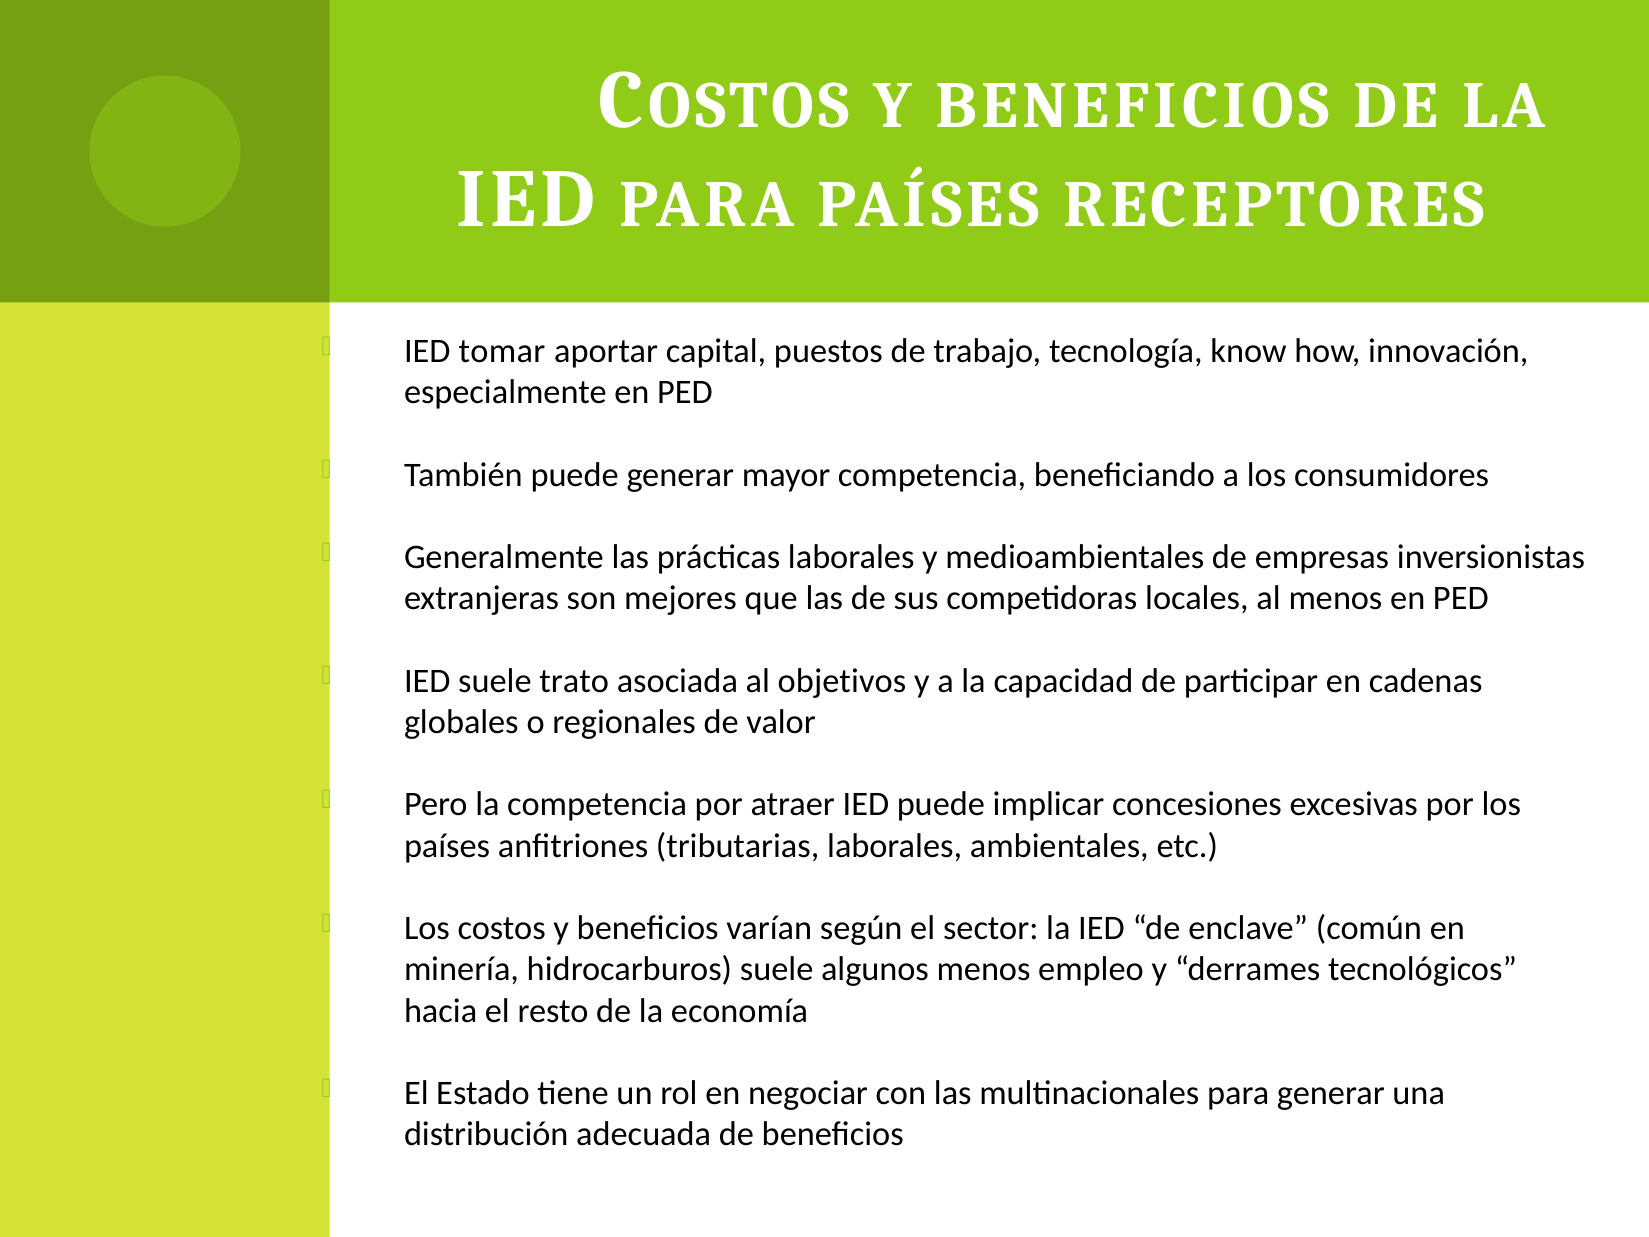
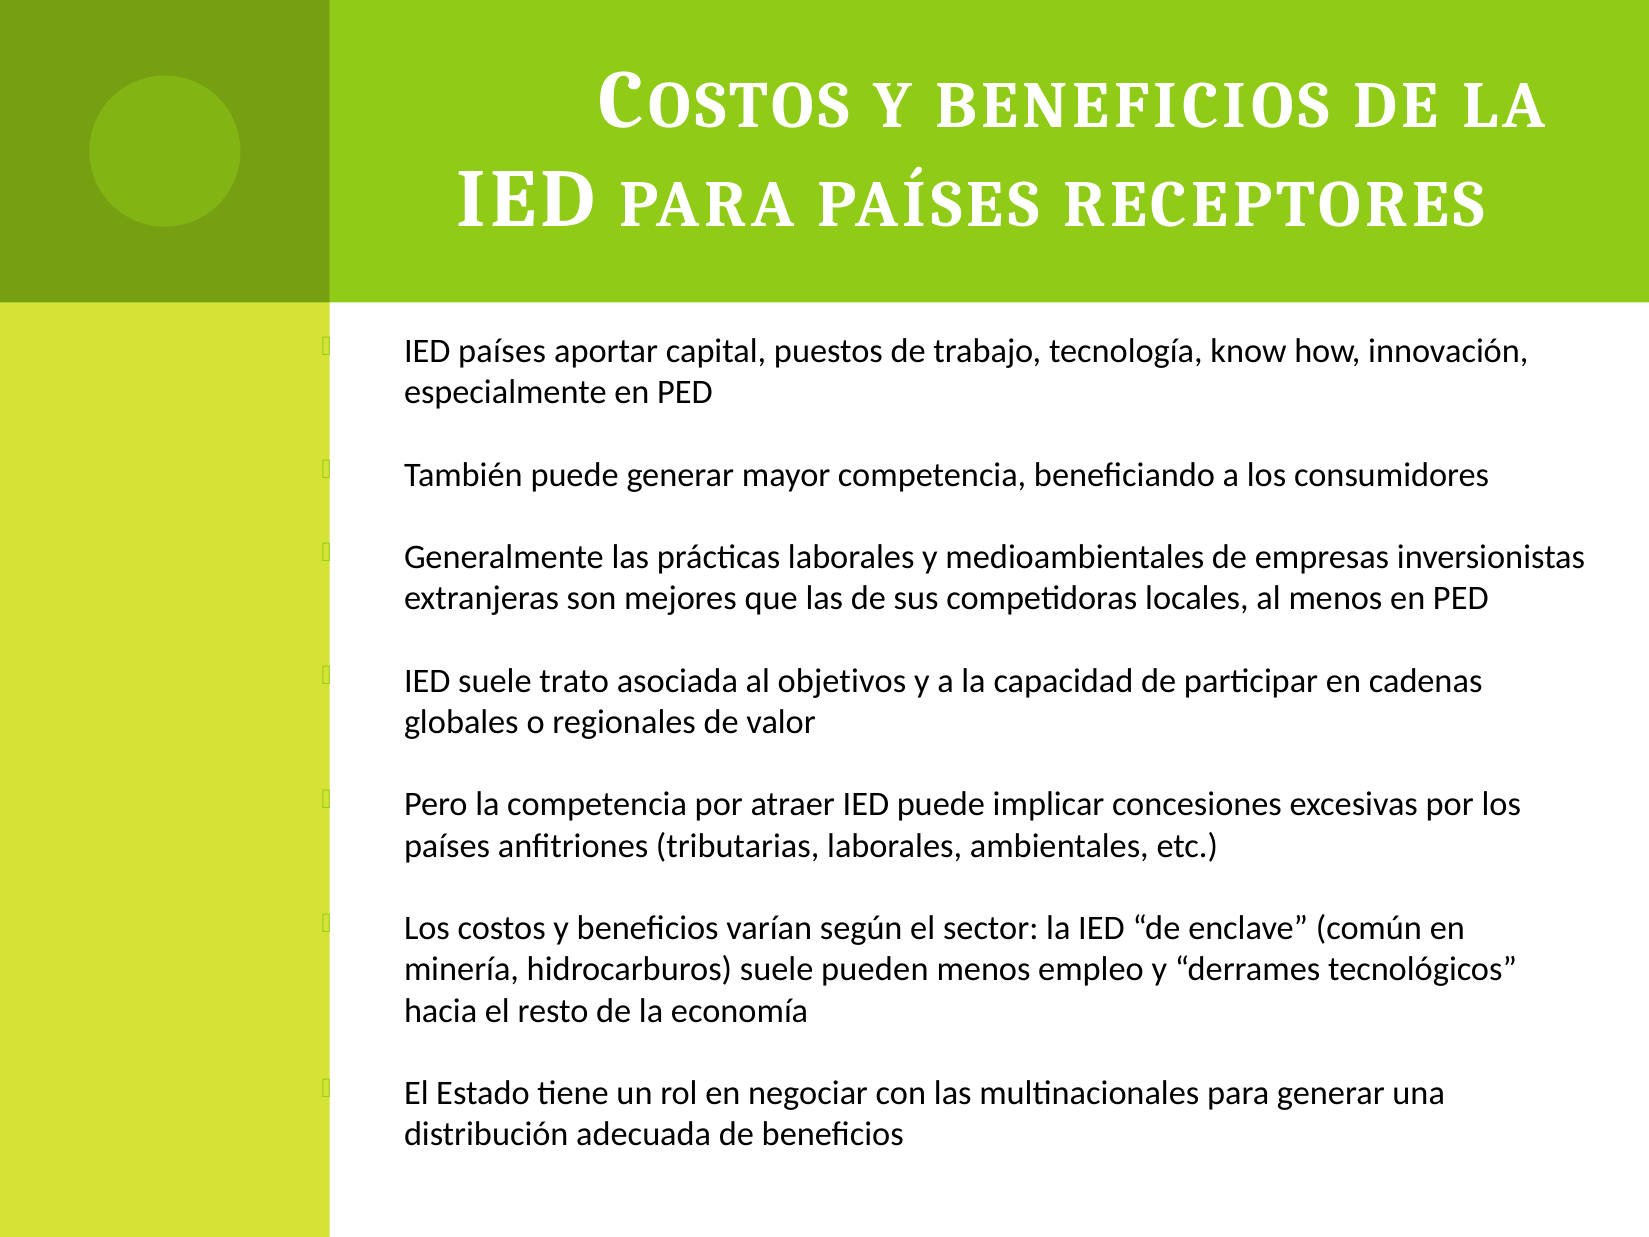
IED tomar: tomar -> países
algunos: algunos -> pueden
